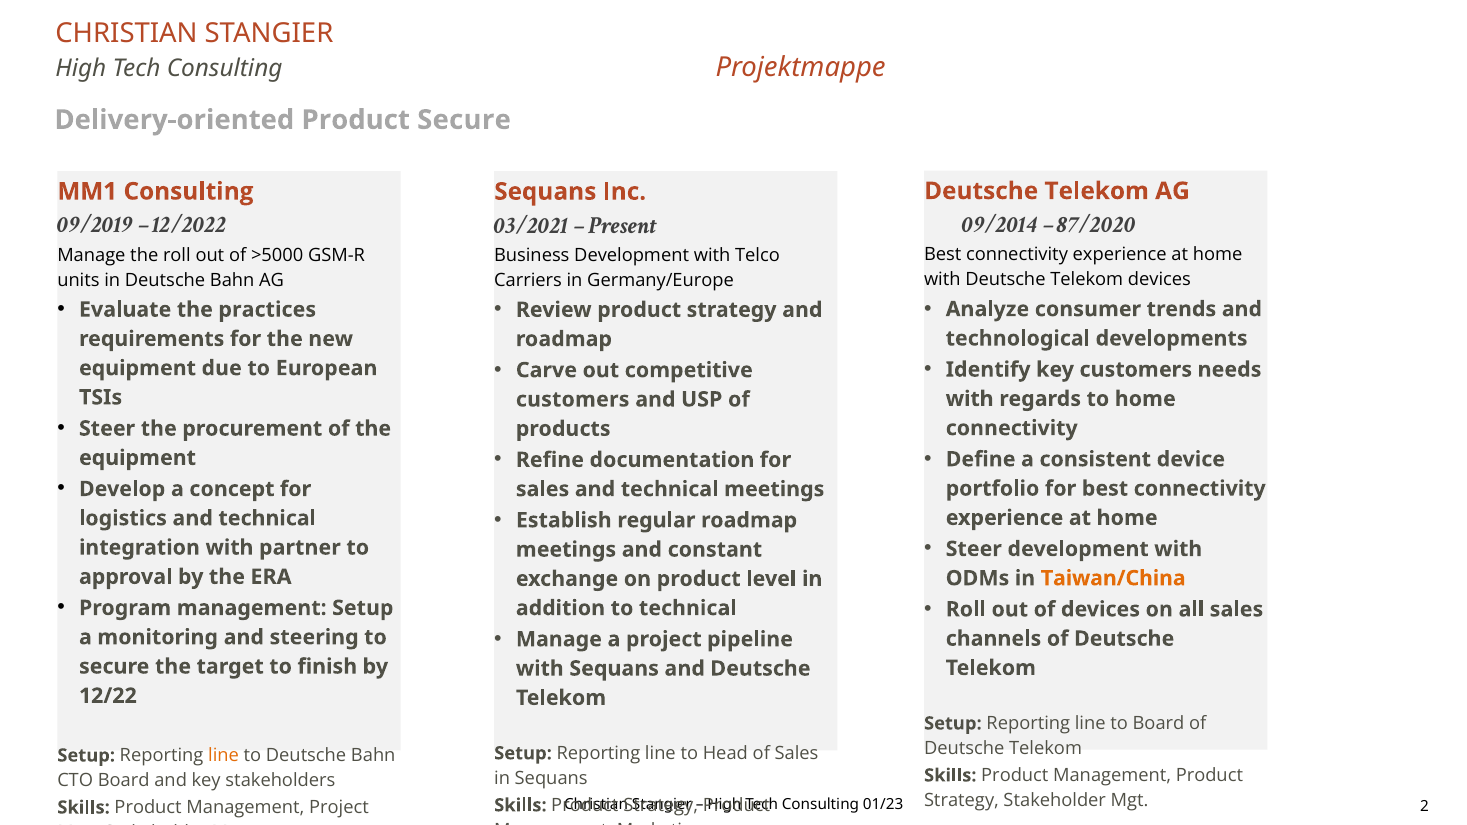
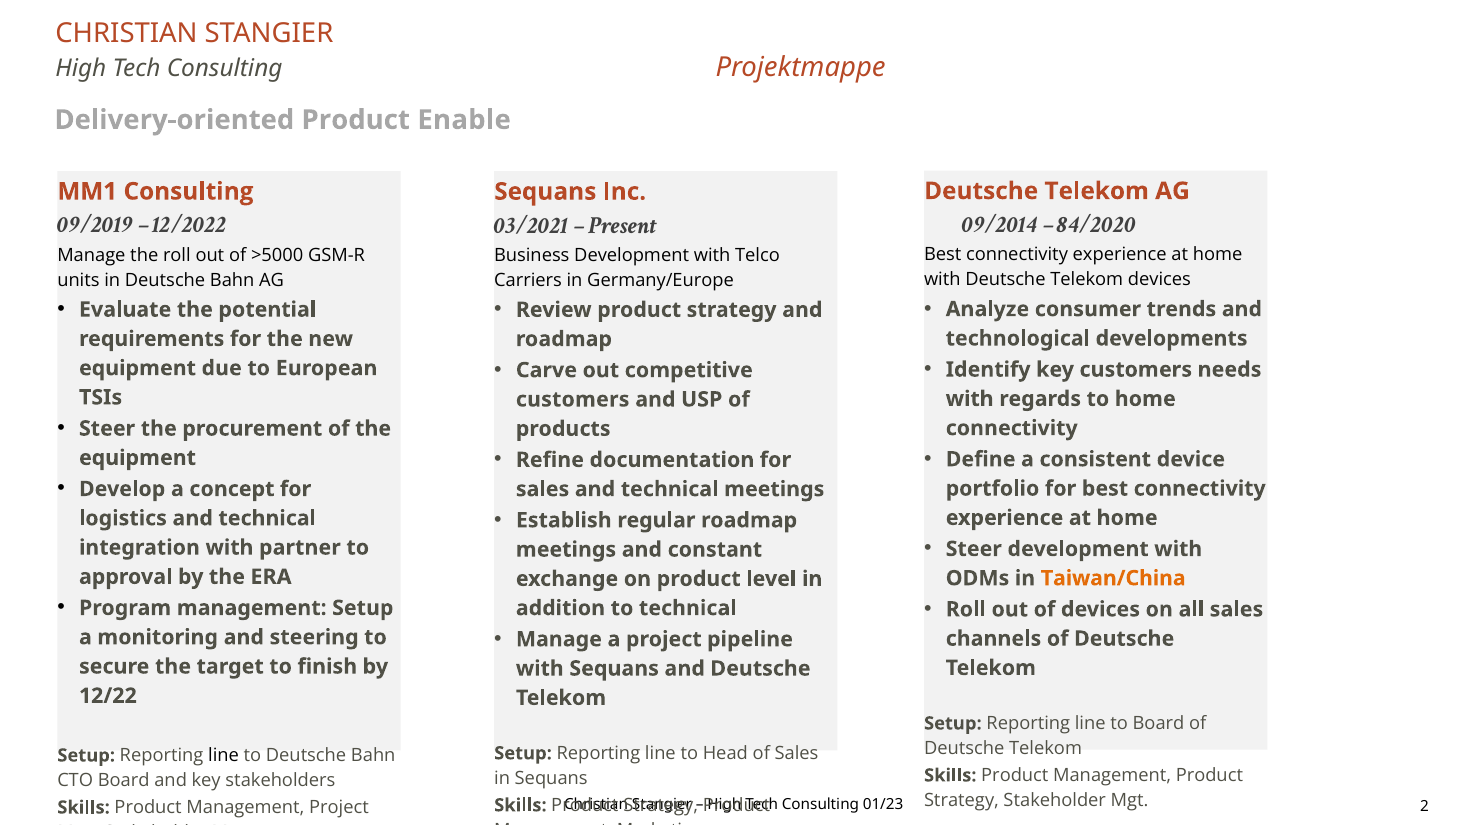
Product Secure: Secure -> Enable
87/2020: 87/2020 -> 84/2020
practices: practices -> potential
line at (224, 756) colour: orange -> black
